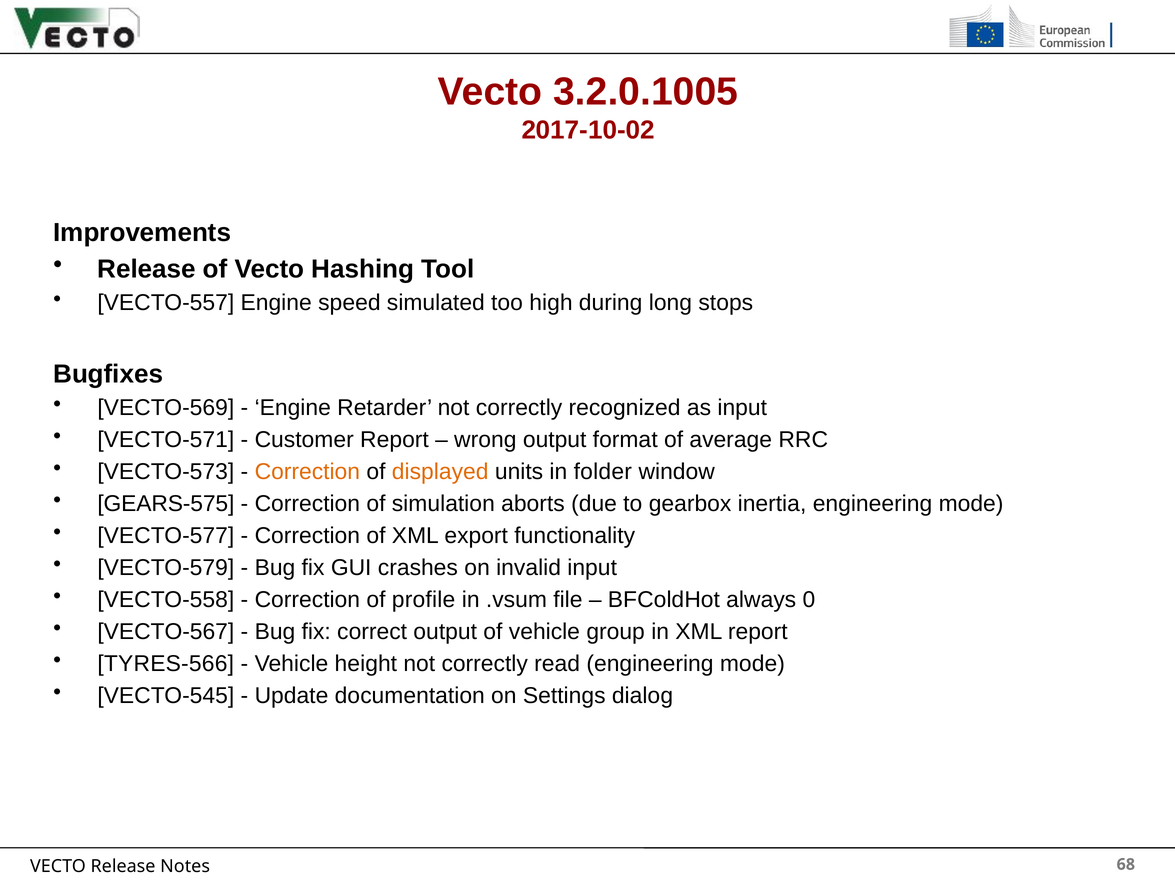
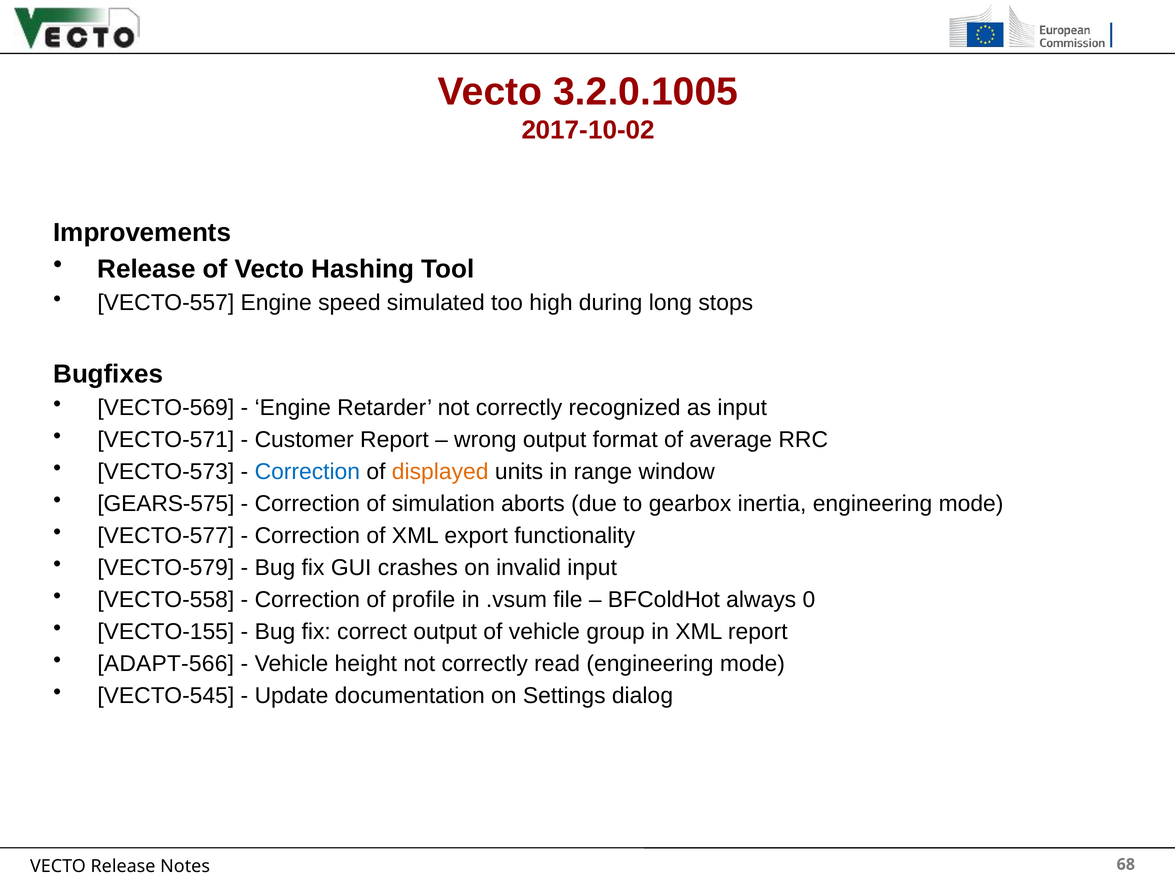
Correction at (307, 472) colour: orange -> blue
folder: folder -> range
VECTO-567: VECTO-567 -> VECTO-155
TYRES-566: TYRES-566 -> ADAPT-566
